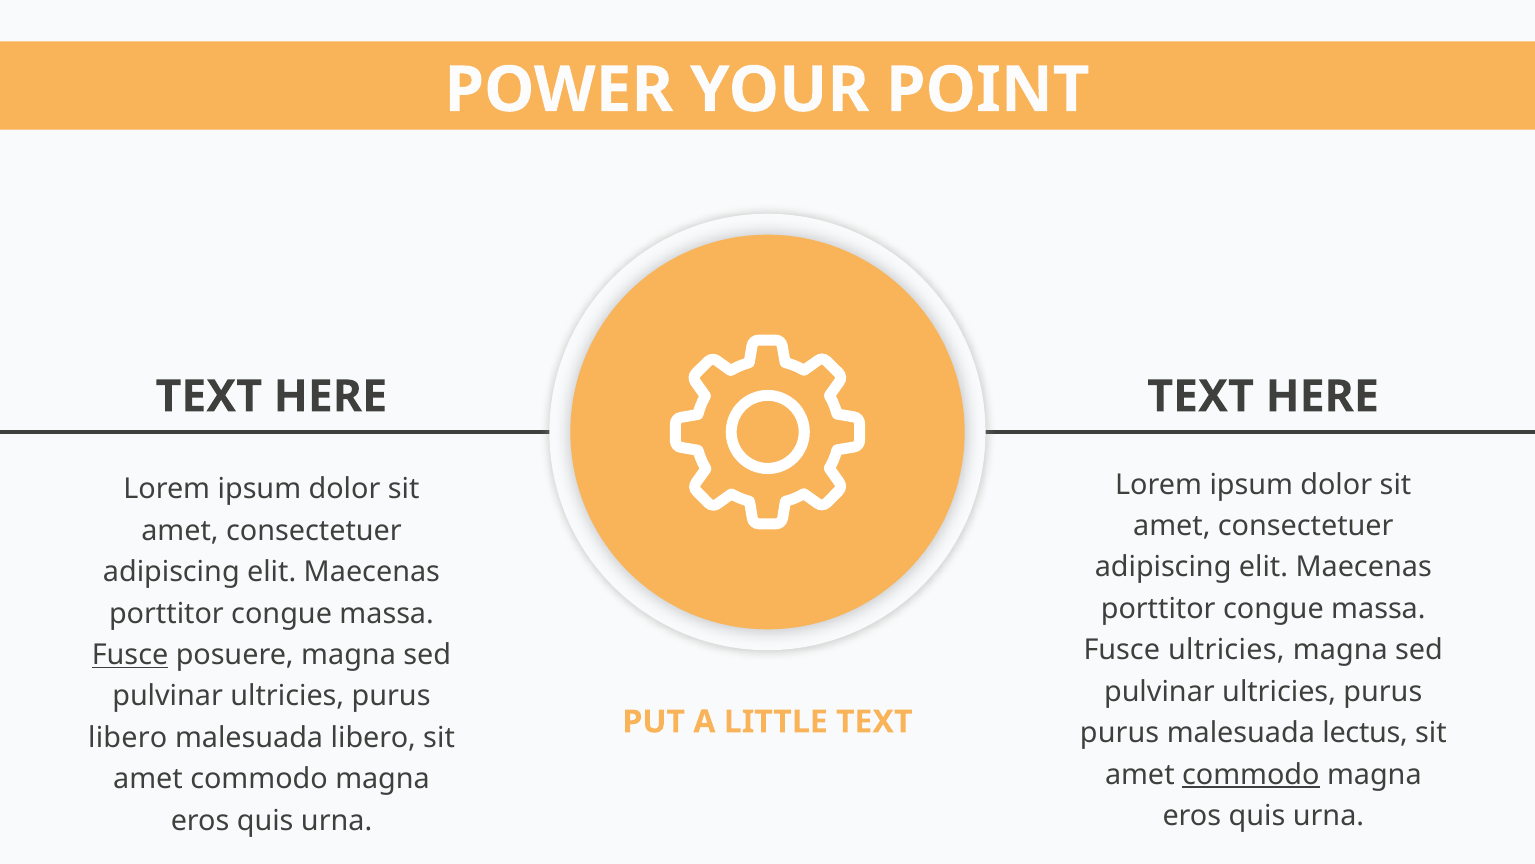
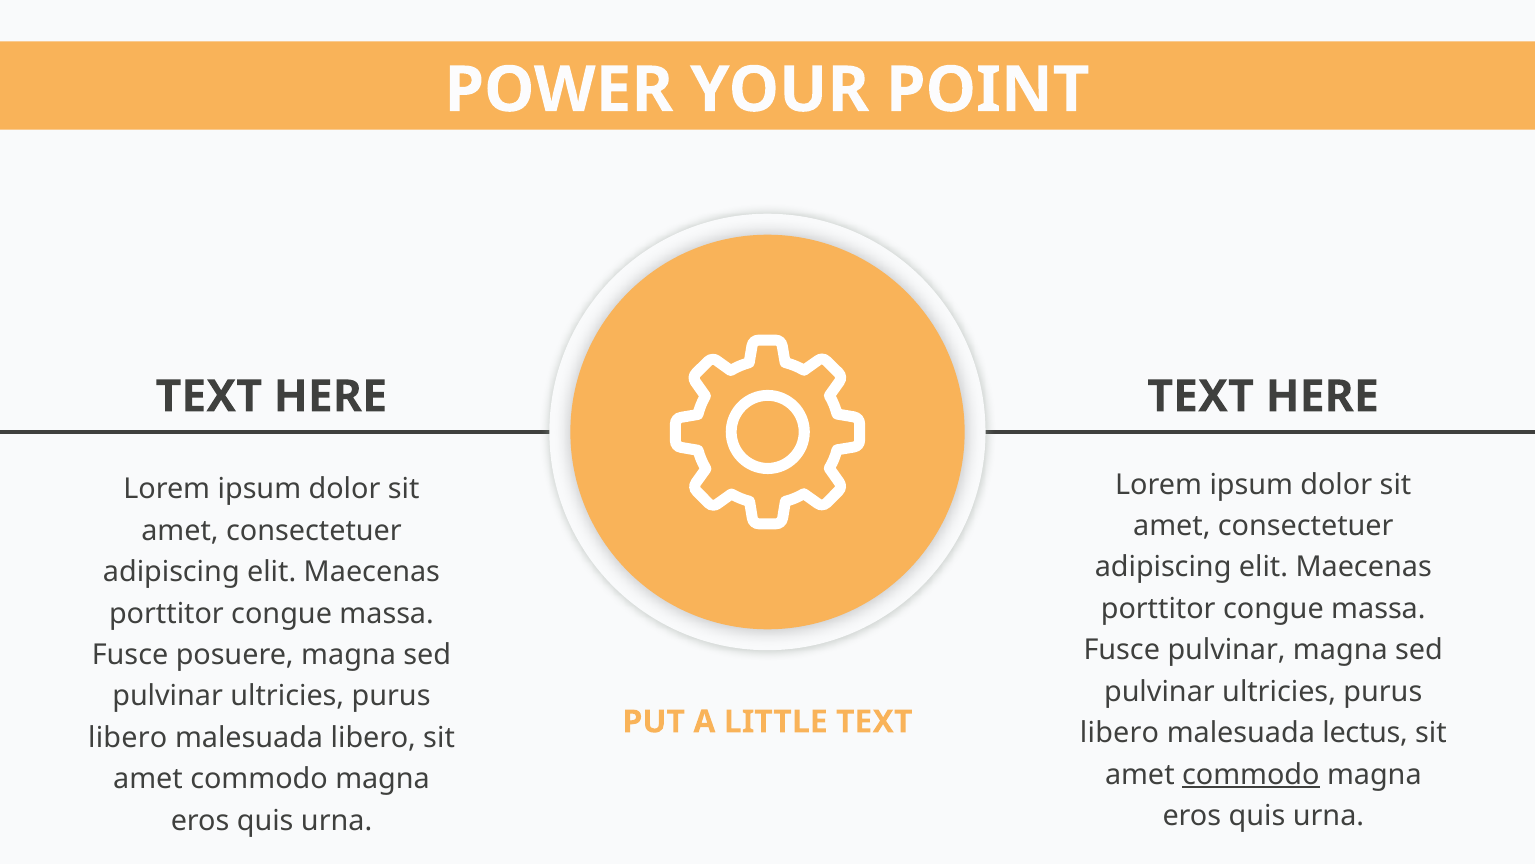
Fusce ultricies: ultricies -> pulvinar
Fusce at (130, 655) underline: present -> none
purus at (1120, 733): purus -> libero
